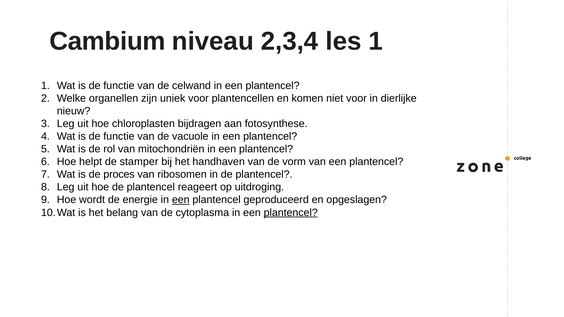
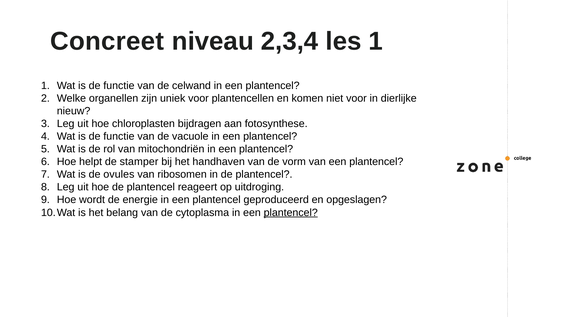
Cambium: Cambium -> Concreet
proces: proces -> ovules
een at (181, 200) underline: present -> none
